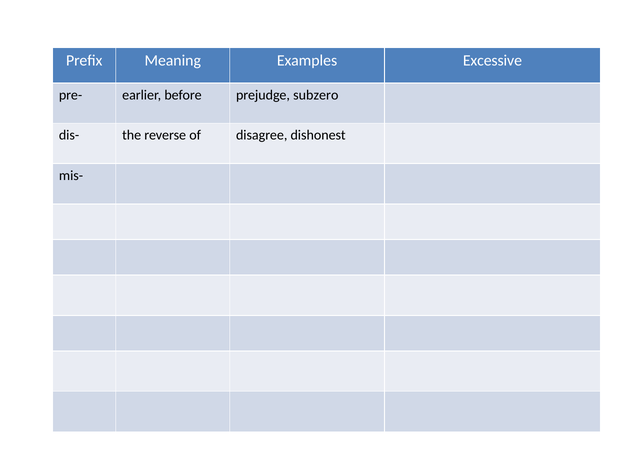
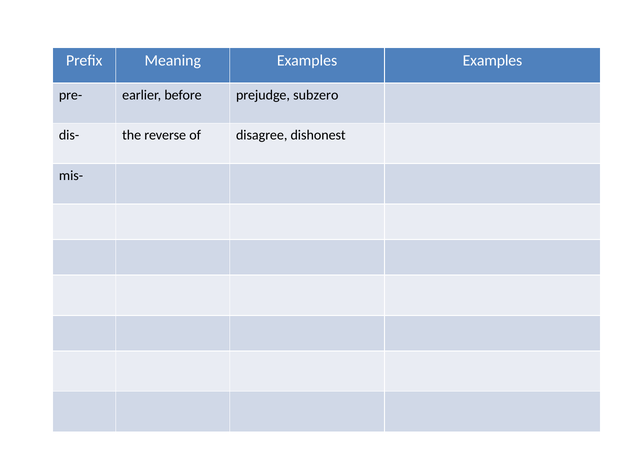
Examples Excessive: Excessive -> Examples
